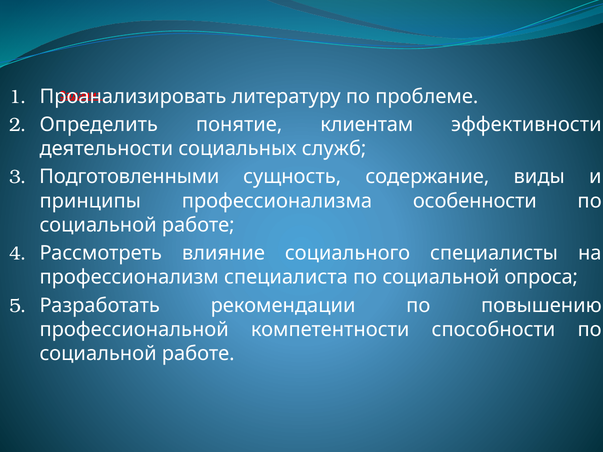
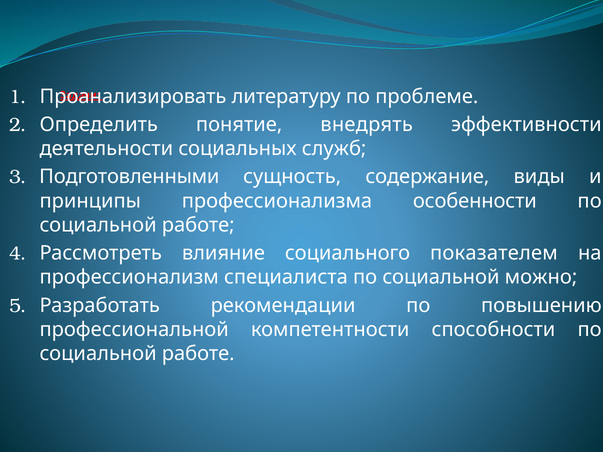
клиентам: клиентам -> внедрять
специалисты: специалисты -> показателем
опроса: опроса -> можно
